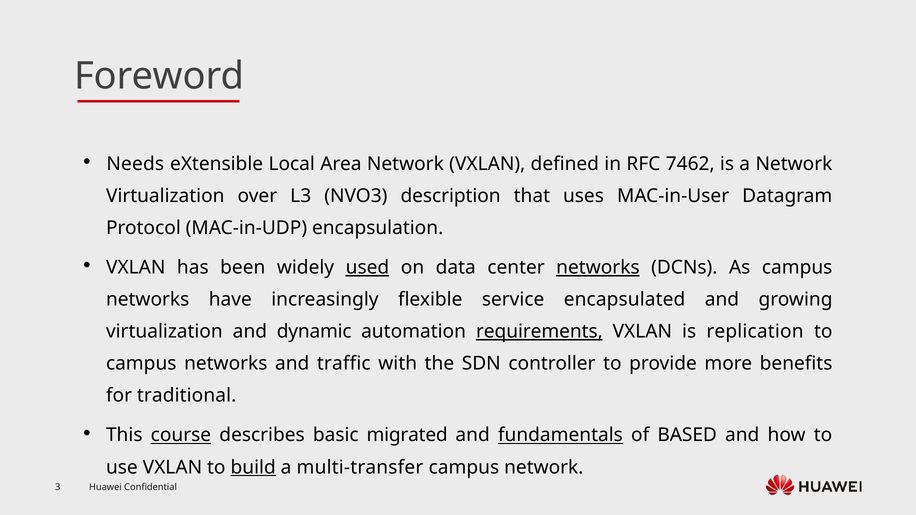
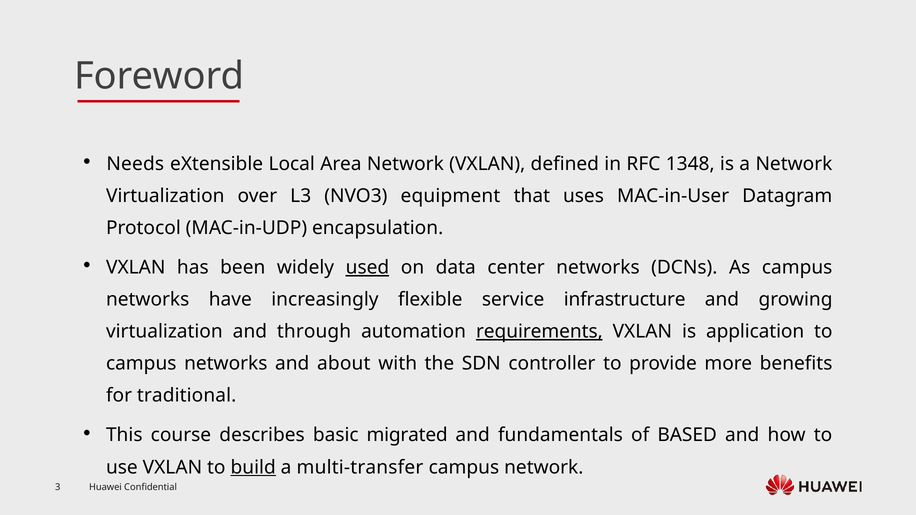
7462: 7462 -> 1348
description: description -> equipment
networks at (598, 268) underline: present -> none
encapsulated: encapsulated -> infrastructure
dynamic: dynamic -> through
replication: replication -> application
traffic: traffic -> about
course underline: present -> none
fundamentals underline: present -> none
